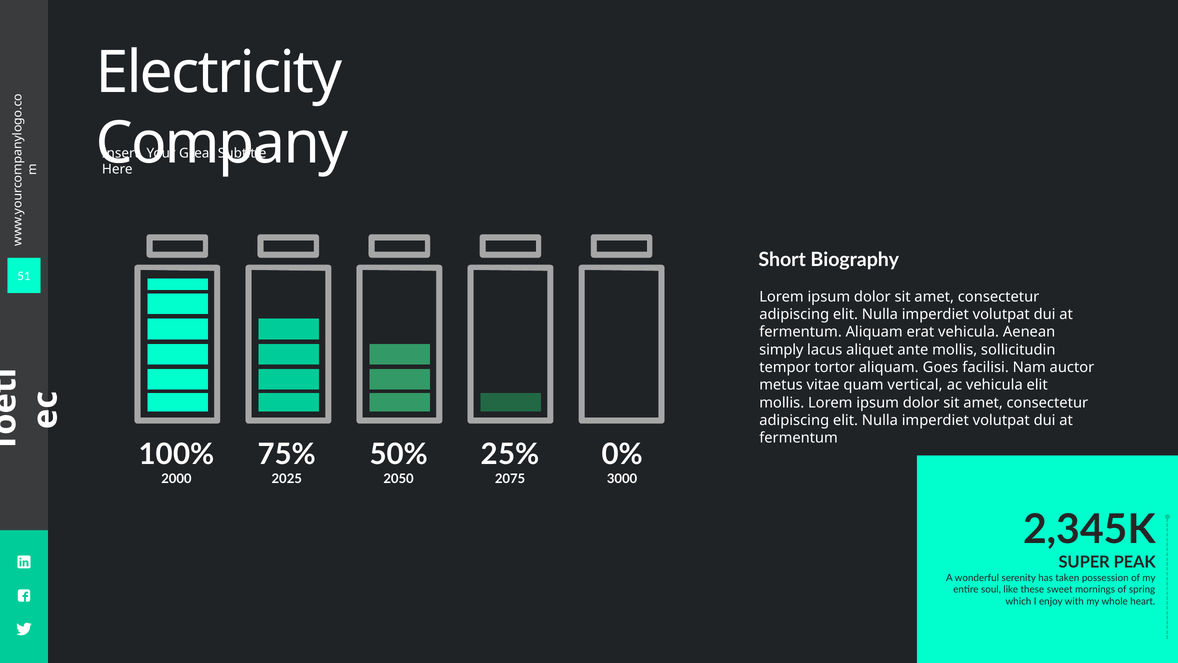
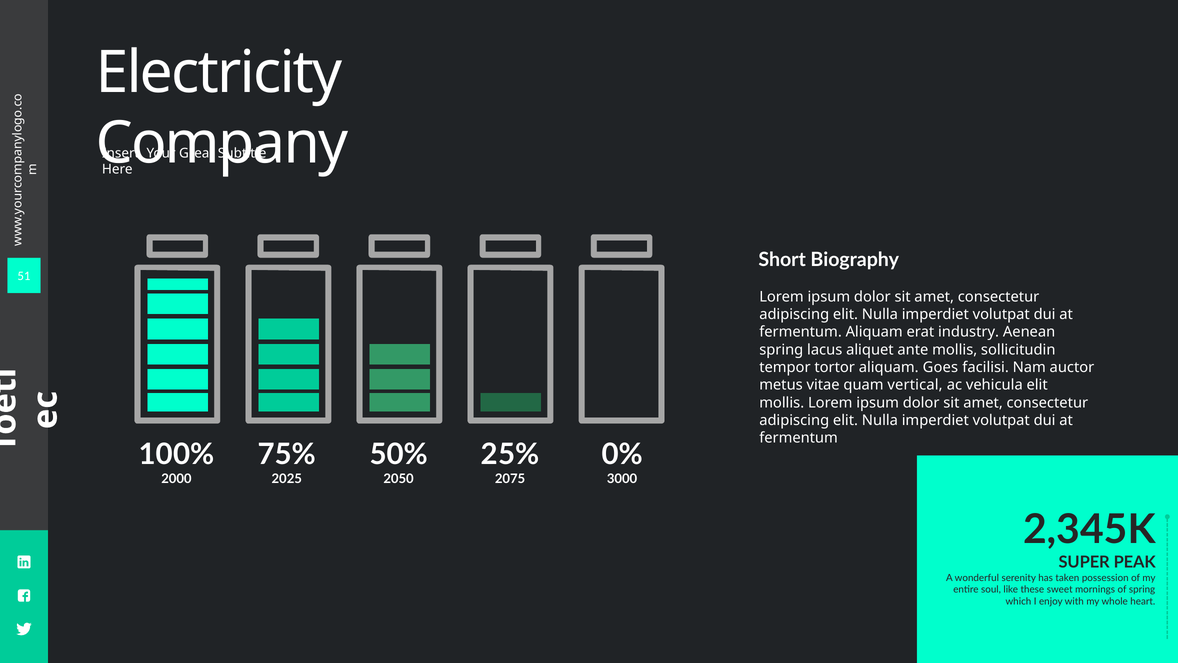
erat vehicula: vehicula -> industry
simply at (781, 350): simply -> spring
